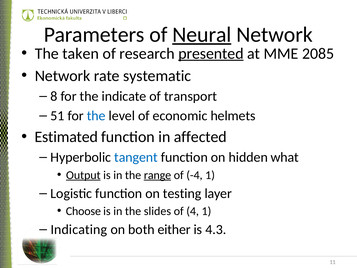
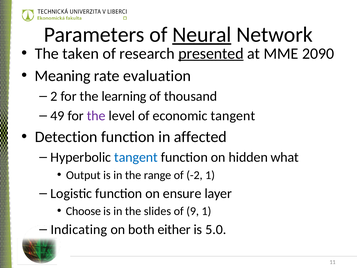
2085: 2085 -> 2090
Network at (63, 76): Network -> Meaning
systematic: systematic -> evaluation
8: 8 -> 2
indicate: indicate -> learning
transport: transport -> thousand
51: 51 -> 49
the at (96, 116) colour: blue -> purple
economic helmets: helmets -> tangent
Estimated: Estimated -> Detection
Output underline: present -> none
range underline: present -> none
-4: -4 -> -2
testing: testing -> ensure
4: 4 -> 9
4.3: 4.3 -> 5.0
